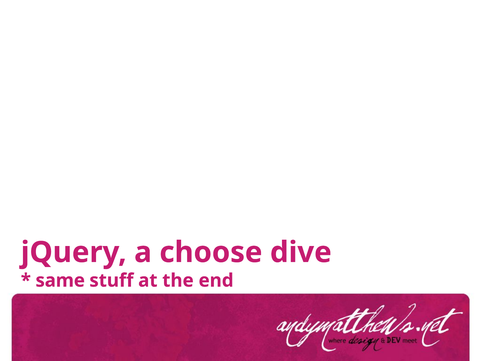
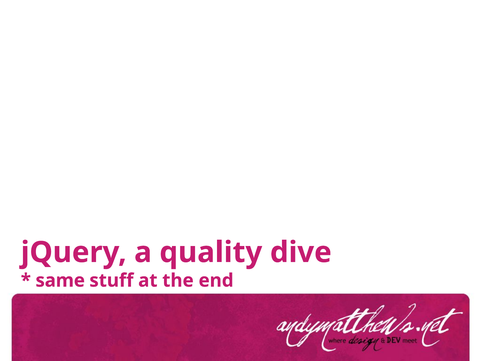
choose: choose -> quality
